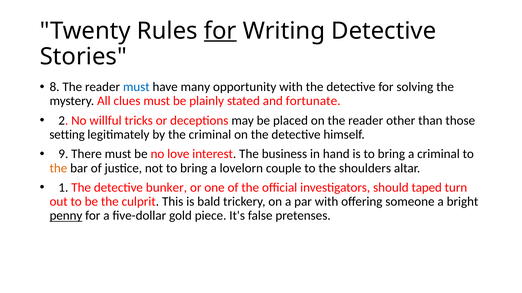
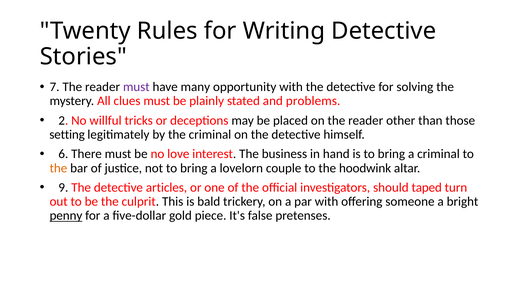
for at (220, 31) underline: present -> none
8: 8 -> 7
must at (136, 87) colour: blue -> purple
fortunate: fortunate -> problems
9: 9 -> 6
shoulders: shoulders -> hoodwink
1: 1 -> 9
bunker: bunker -> articles
